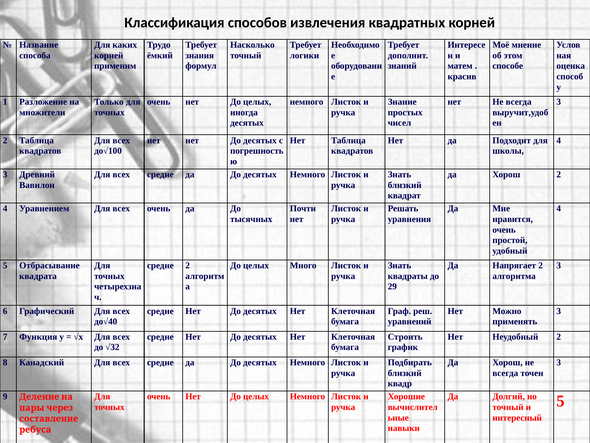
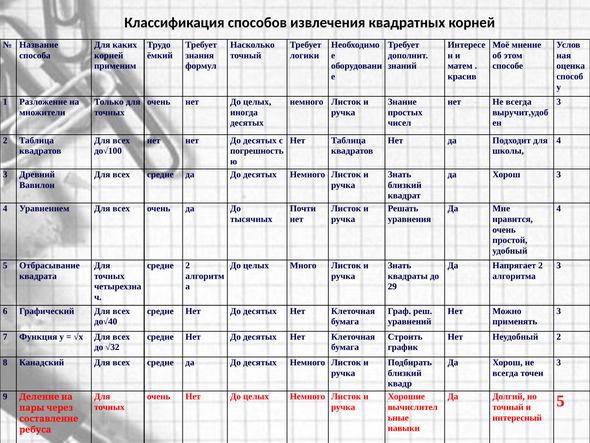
Хорош 2: 2 -> 3
